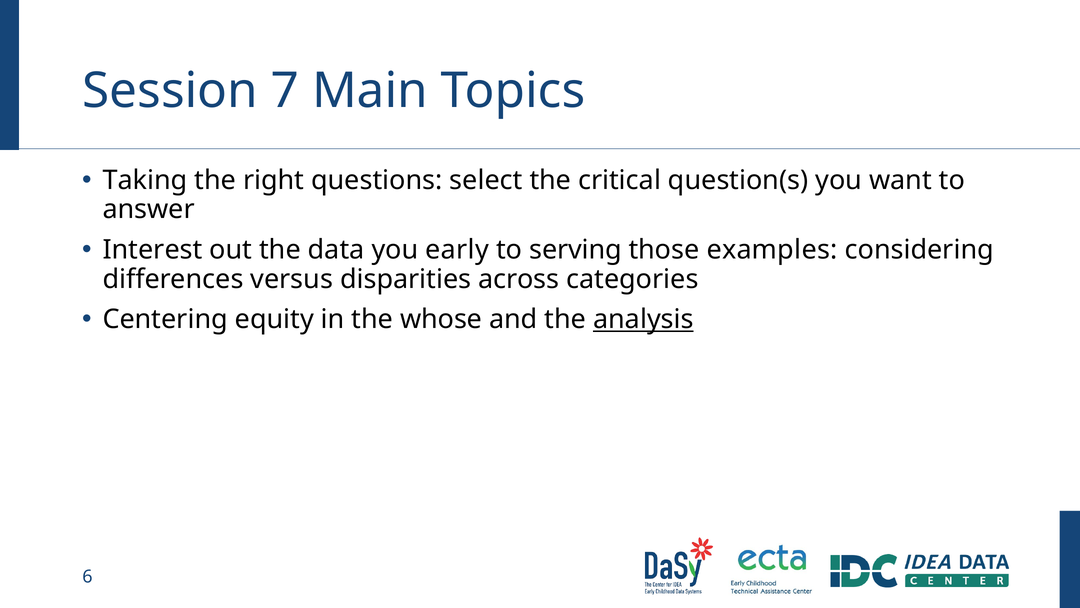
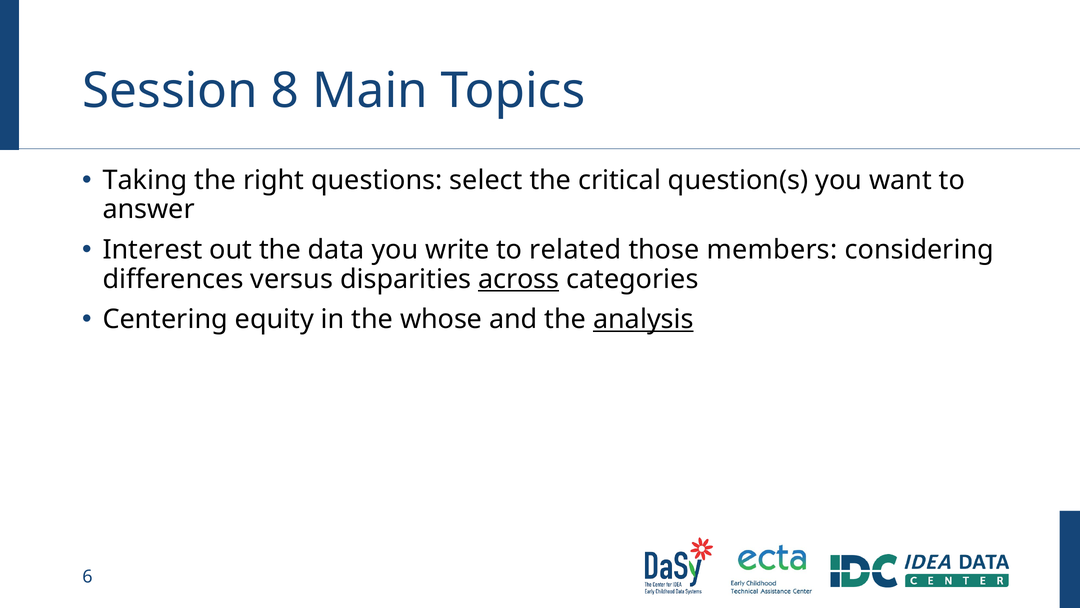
7: 7 -> 8
early: early -> write
serving: serving -> related
examples: examples -> members
across underline: none -> present
